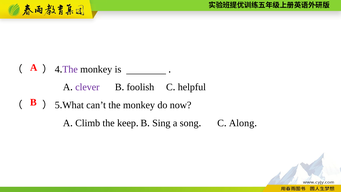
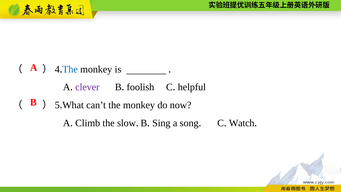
The at (70, 69) colour: purple -> blue
keep: keep -> slow
Along: Along -> Watch
